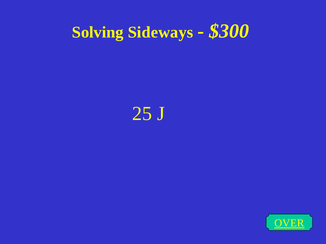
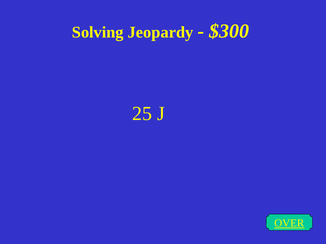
Sideways: Sideways -> Jeopardy
